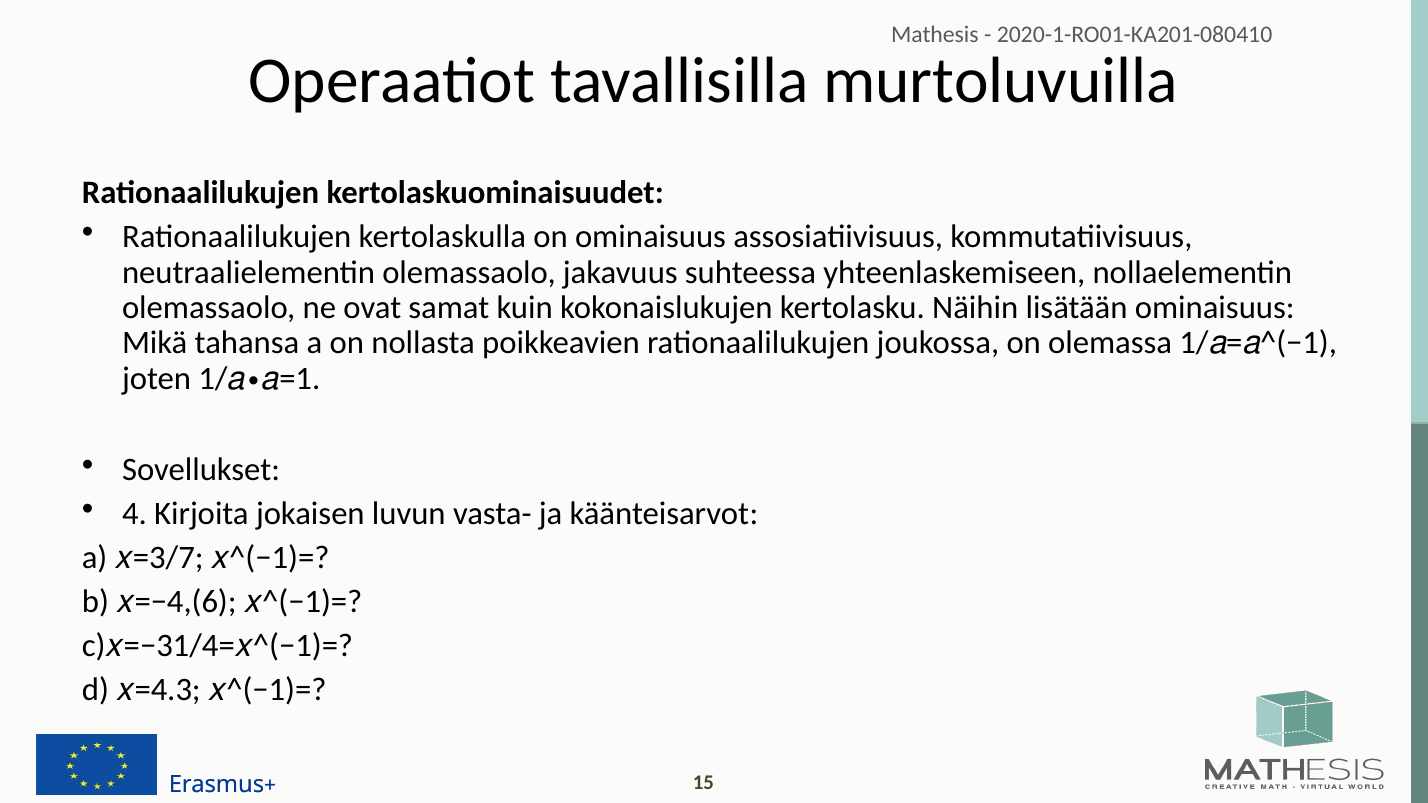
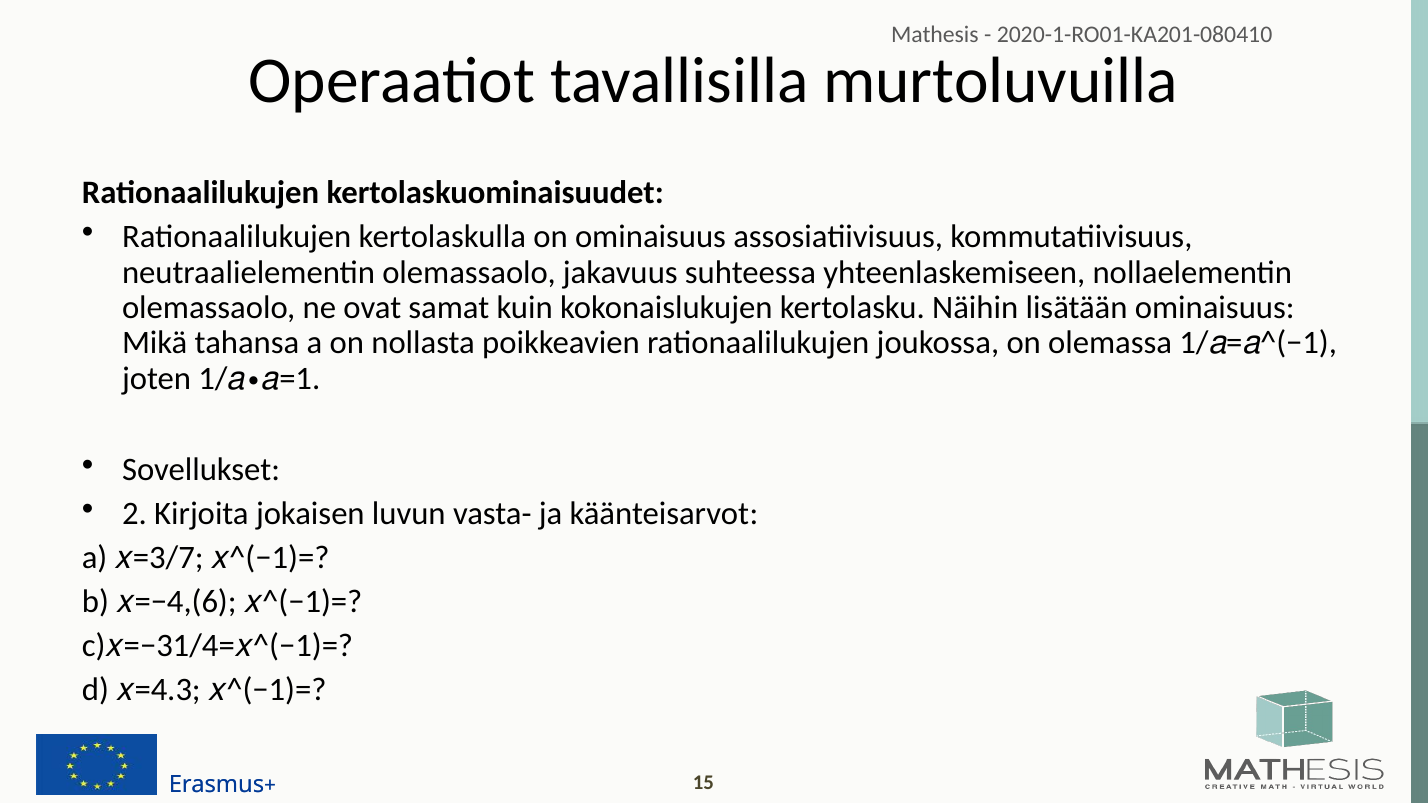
4: 4 -> 2
